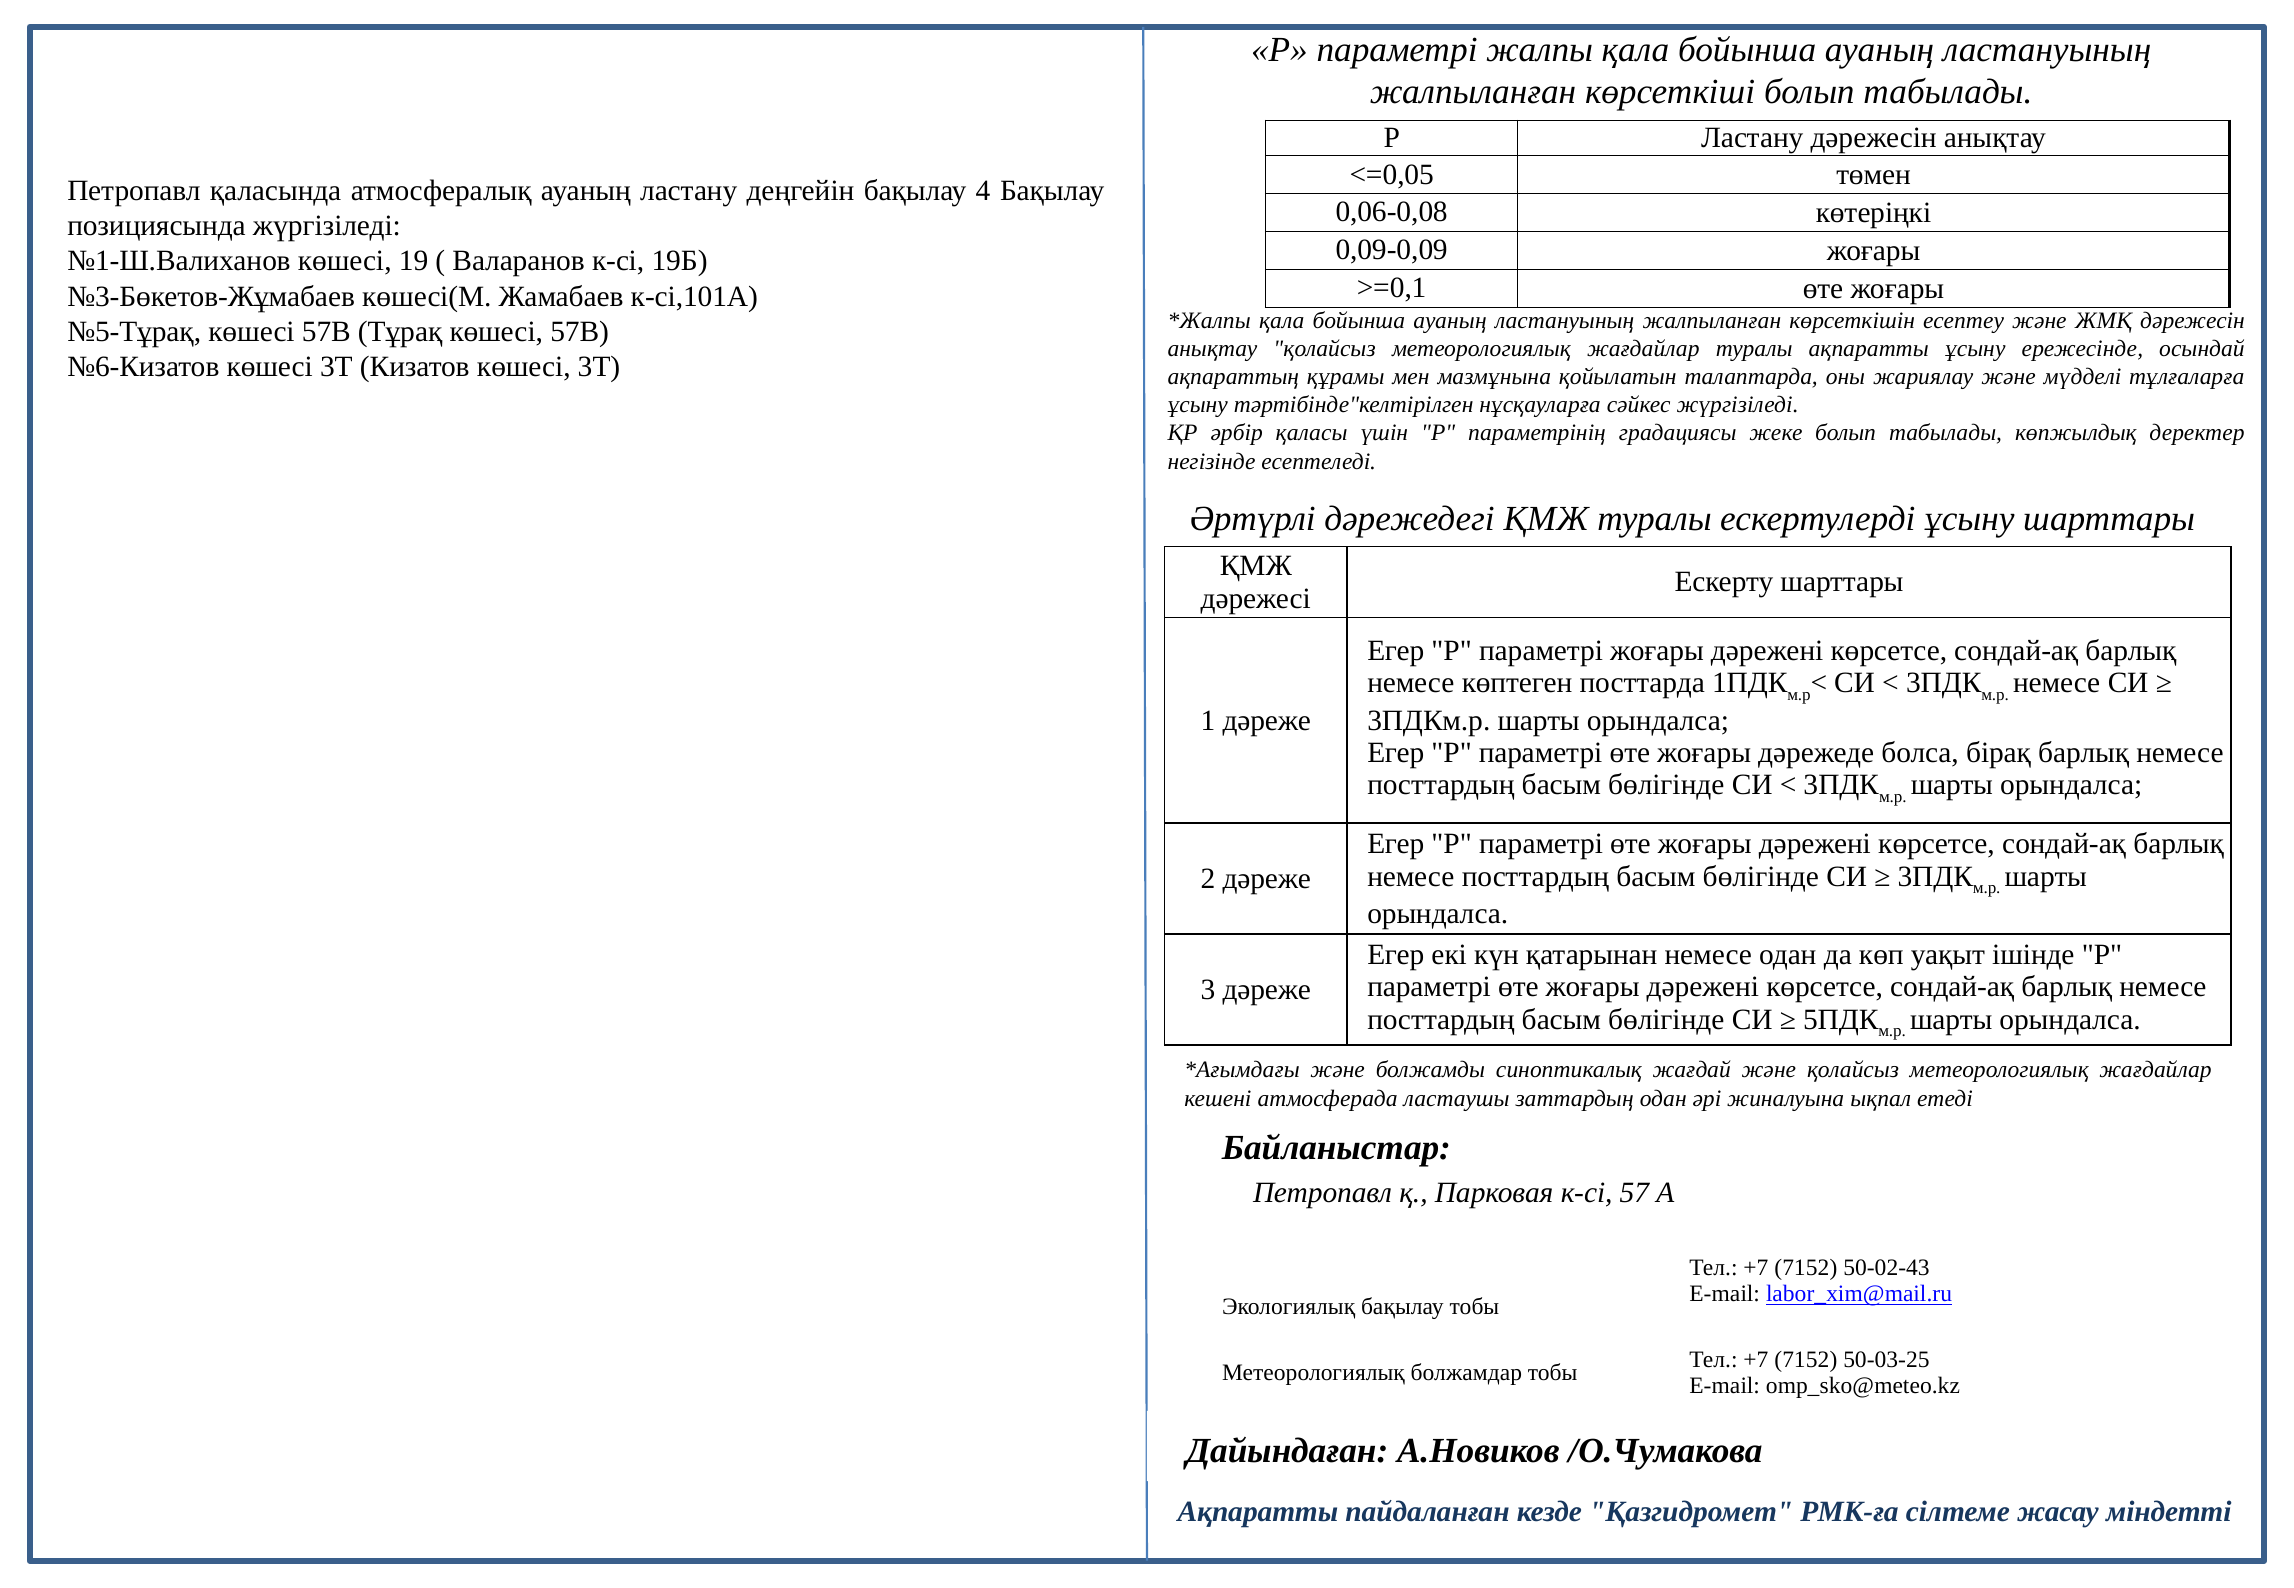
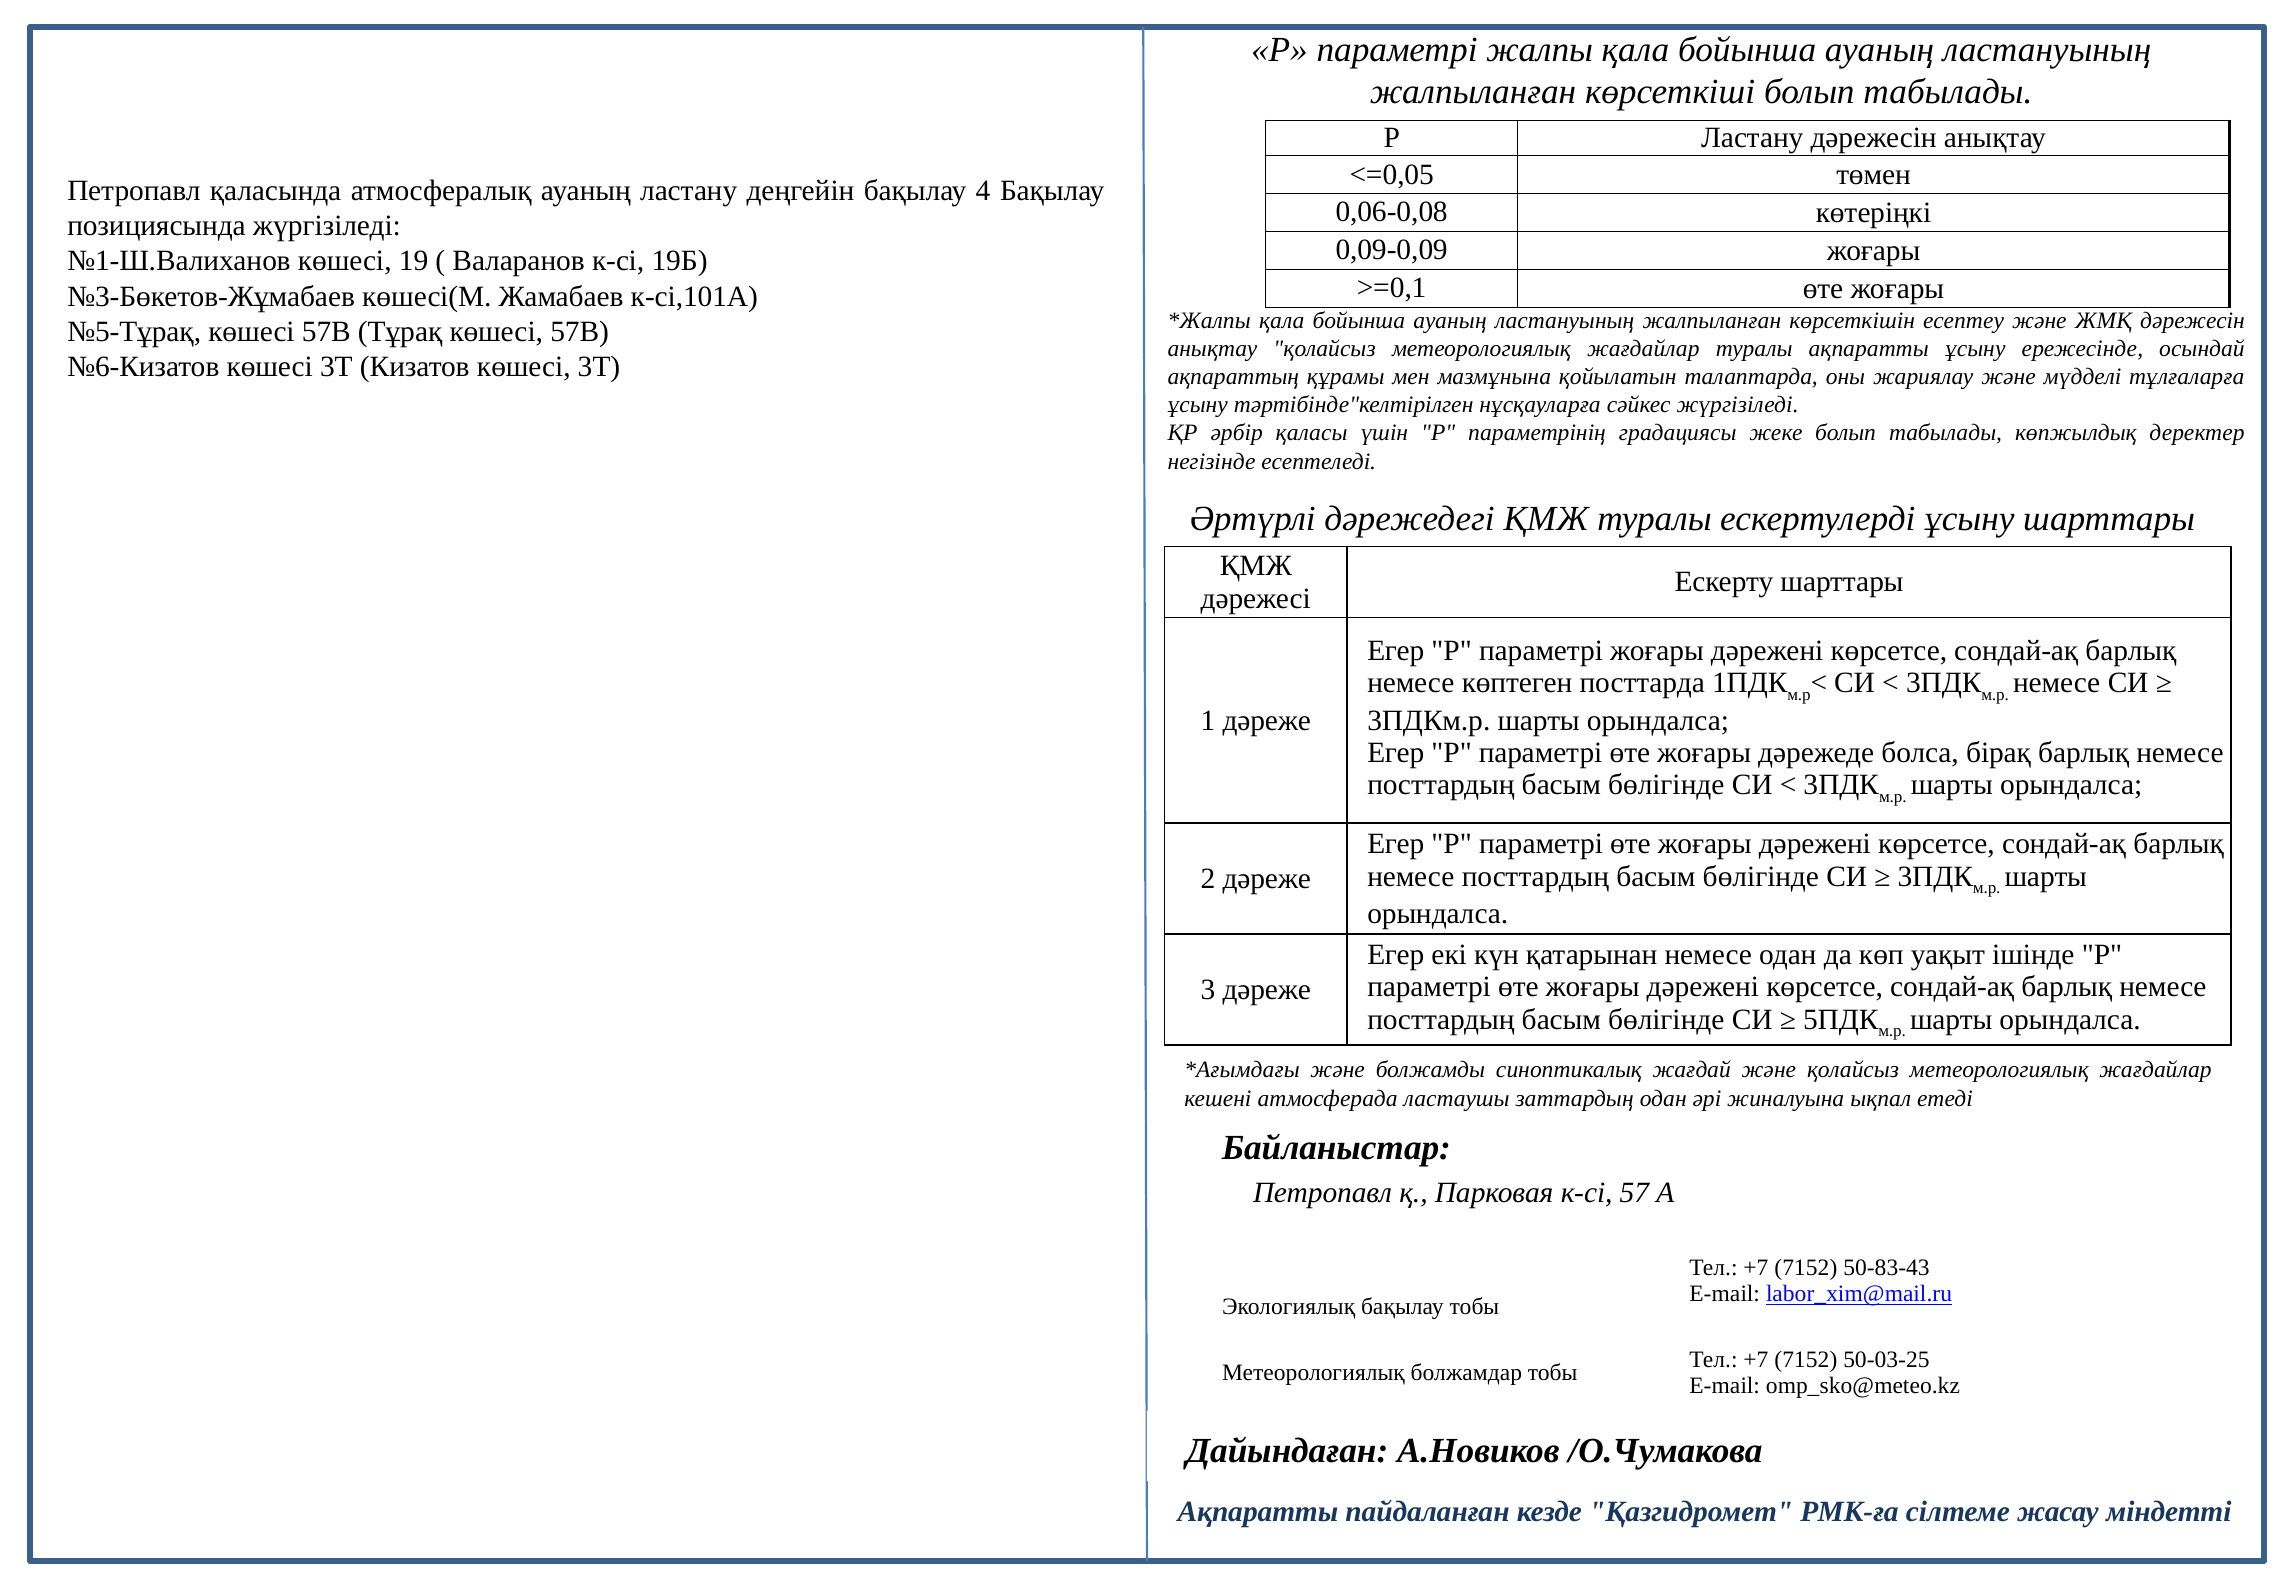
50-02-43: 50-02-43 -> 50-83-43
